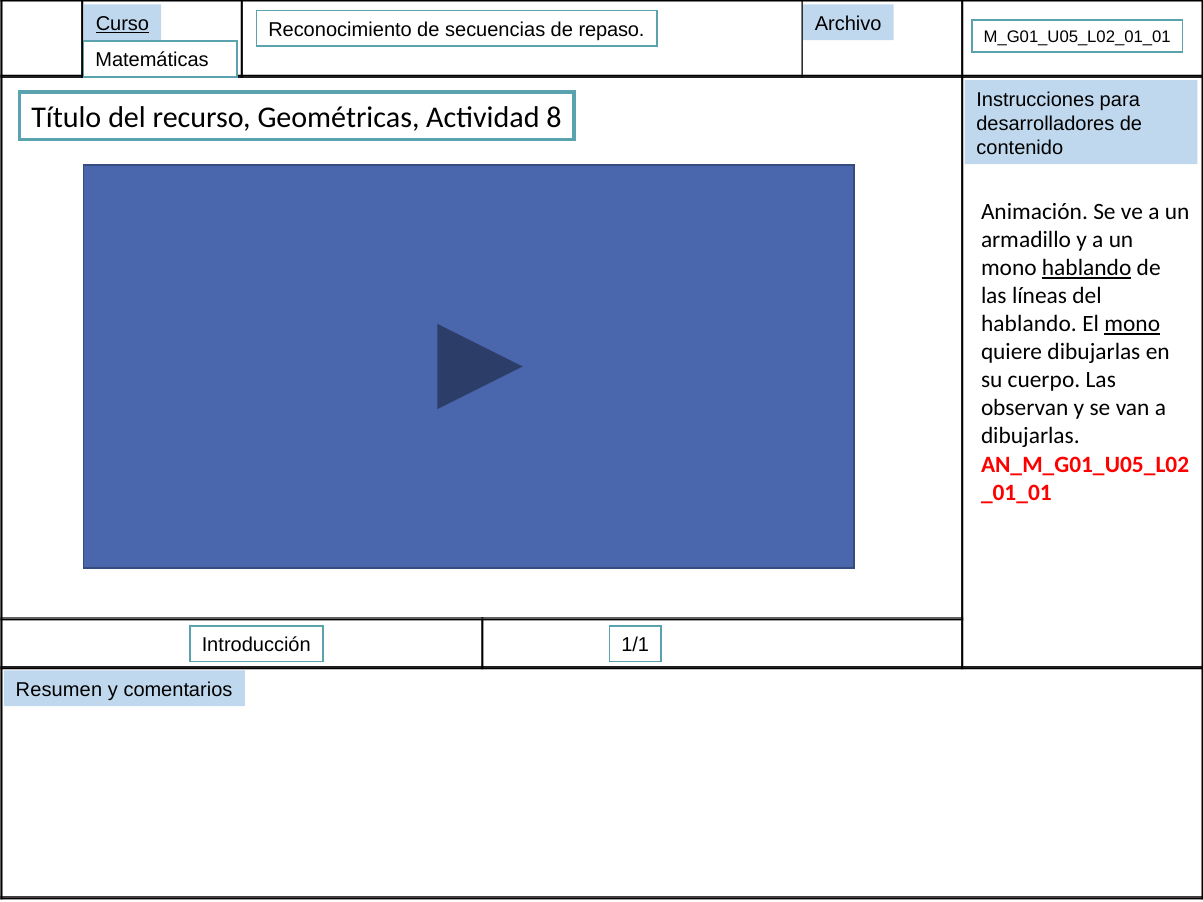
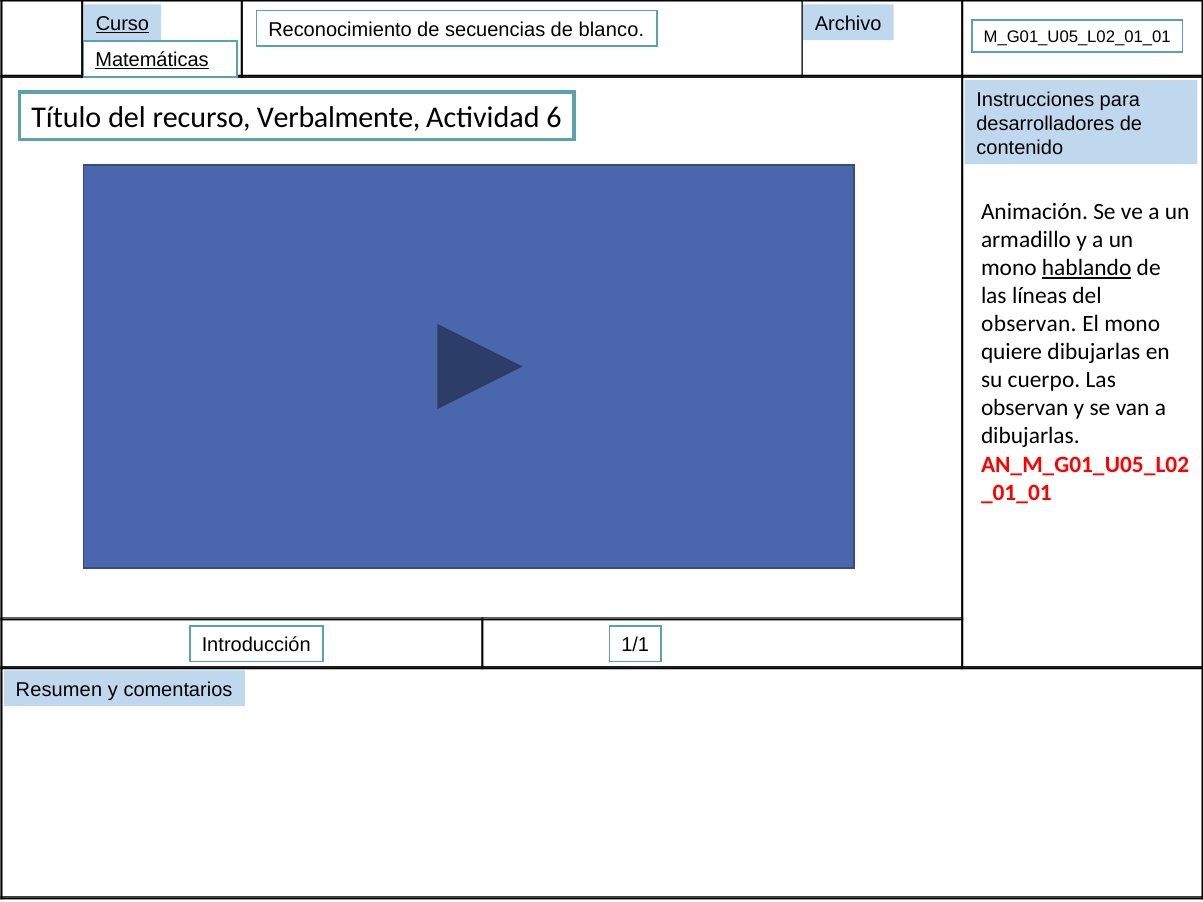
repaso: repaso -> blanco
Matemáticas underline: none -> present
Geométricas: Geométricas -> Verbalmente
8: 8 -> 6
hablando at (1029, 324): hablando -> observan
mono at (1132, 324) underline: present -> none
